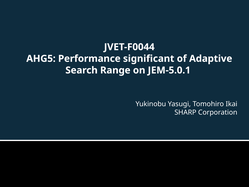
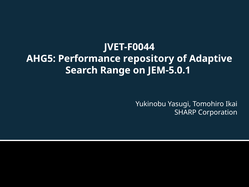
significant: significant -> repository
